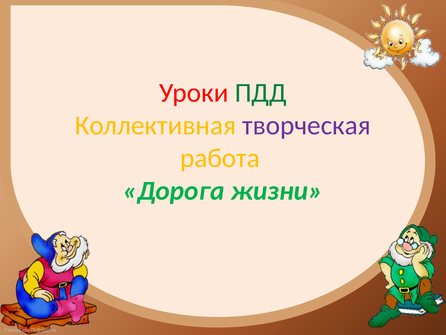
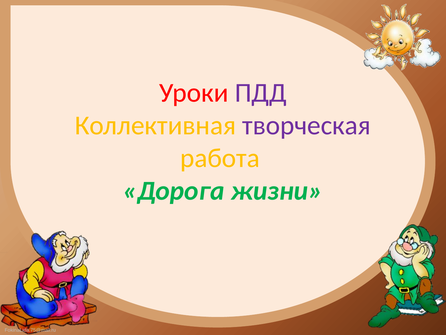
ПДД colour: green -> purple
